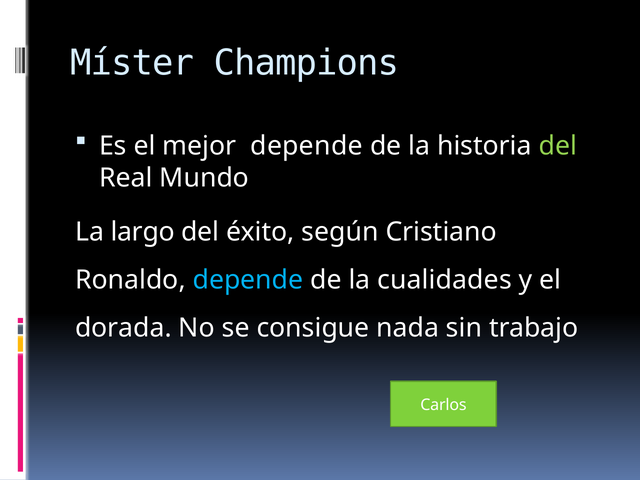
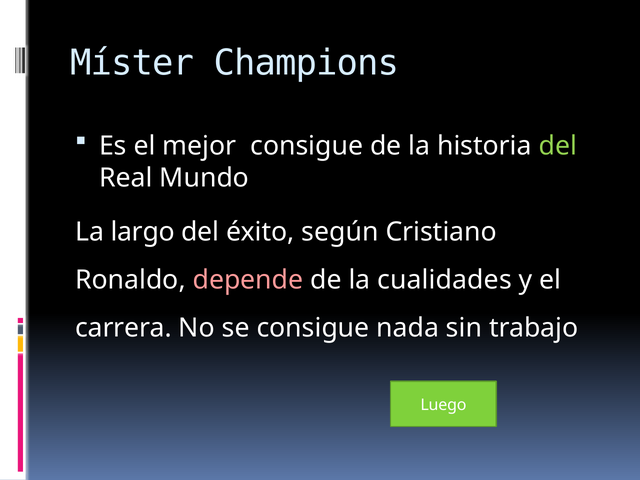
mejor depende: depende -> consigue
depende at (248, 280) colour: light blue -> pink
dorada: dorada -> carrera
Carlos: Carlos -> Luego
